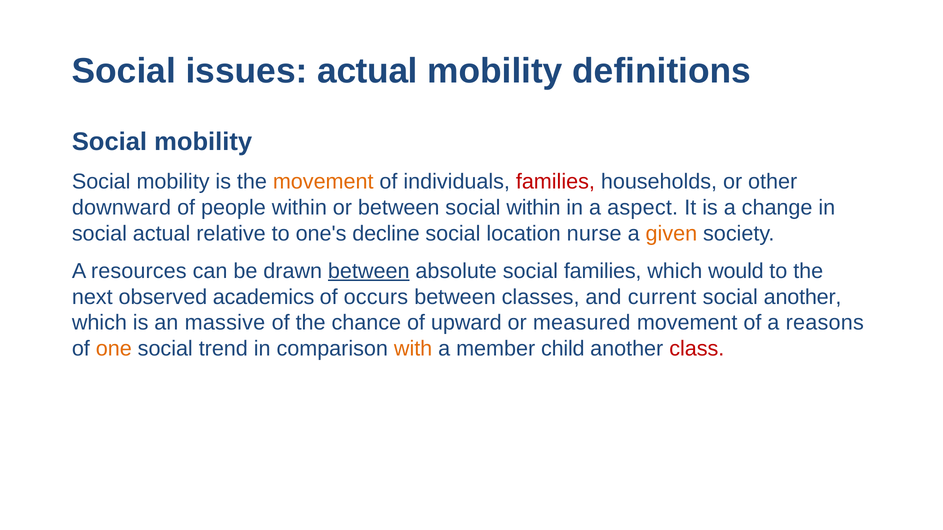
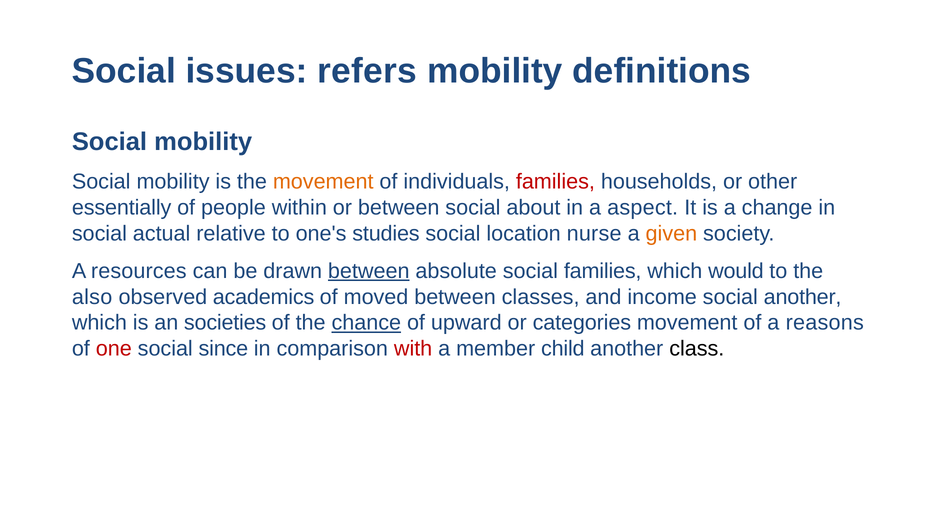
issues actual: actual -> refers
downward: downward -> essentially
social within: within -> about
decline: decline -> studies
next: next -> also
occurs: occurs -> moved
current: current -> income
massive: massive -> societies
chance underline: none -> present
measured: measured -> categories
one colour: orange -> red
trend: trend -> since
with colour: orange -> red
class colour: red -> black
